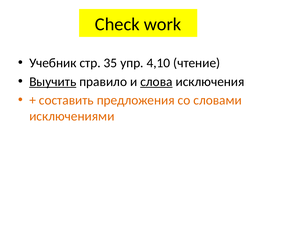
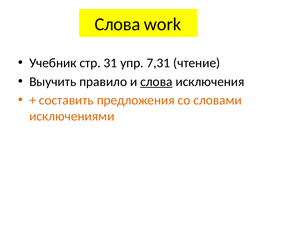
Check at (117, 24): Check -> Слова
35: 35 -> 31
4,10: 4,10 -> 7,31
Выучить underline: present -> none
